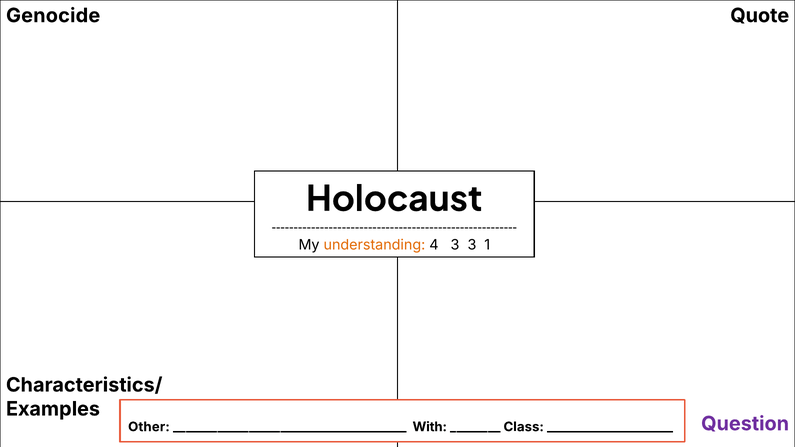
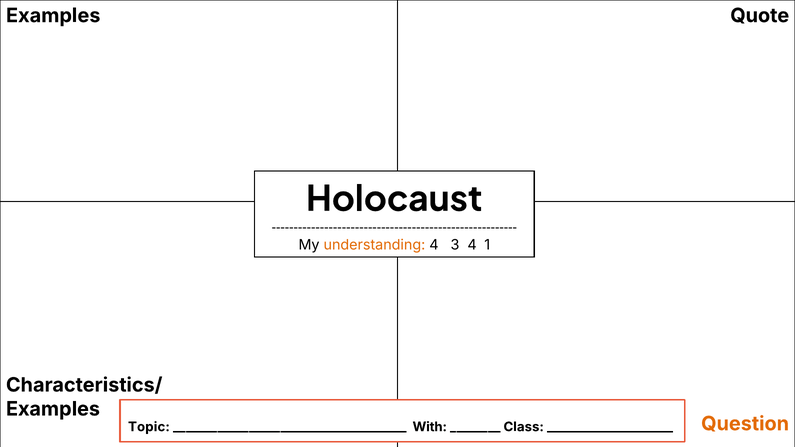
Genocide at (53, 16): Genocide -> Examples
3 3: 3 -> 4
Question colour: purple -> orange
Other: Other -> Topic
